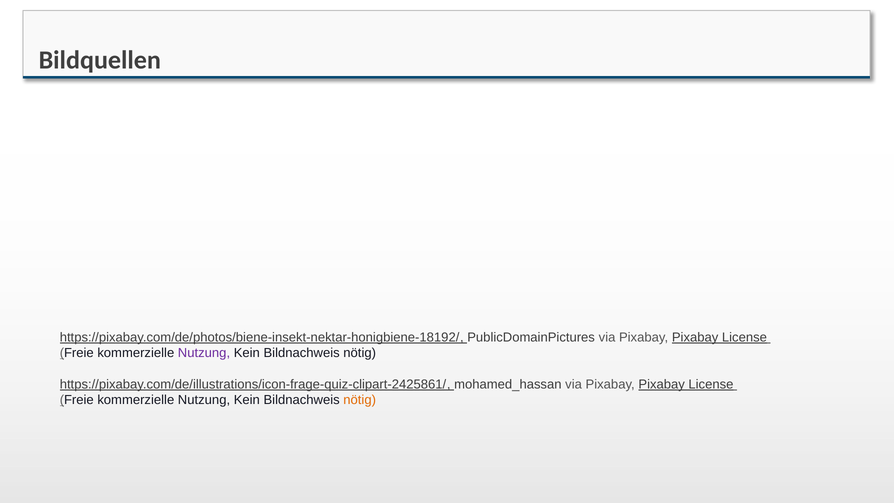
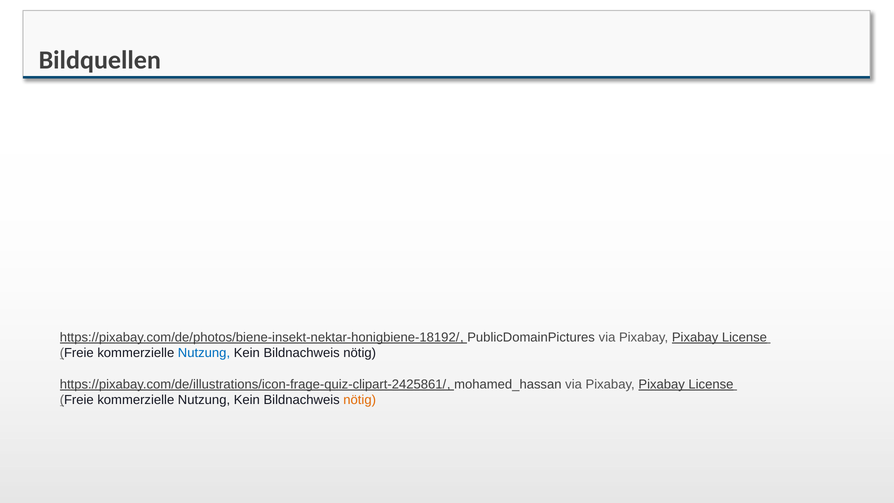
Nutzung at (204, 353) colour: purple -> blue
